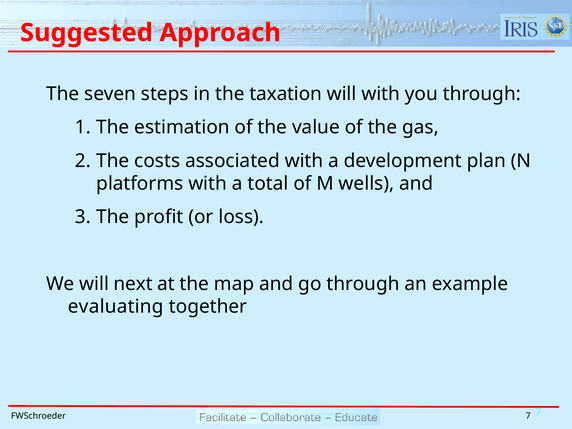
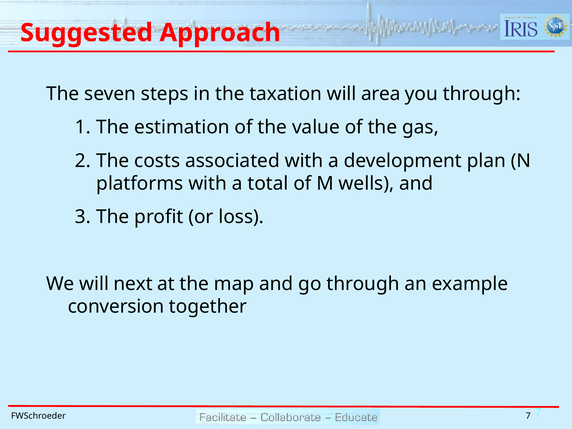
will with: with -> area
evaluating: evaluating -> conversion
